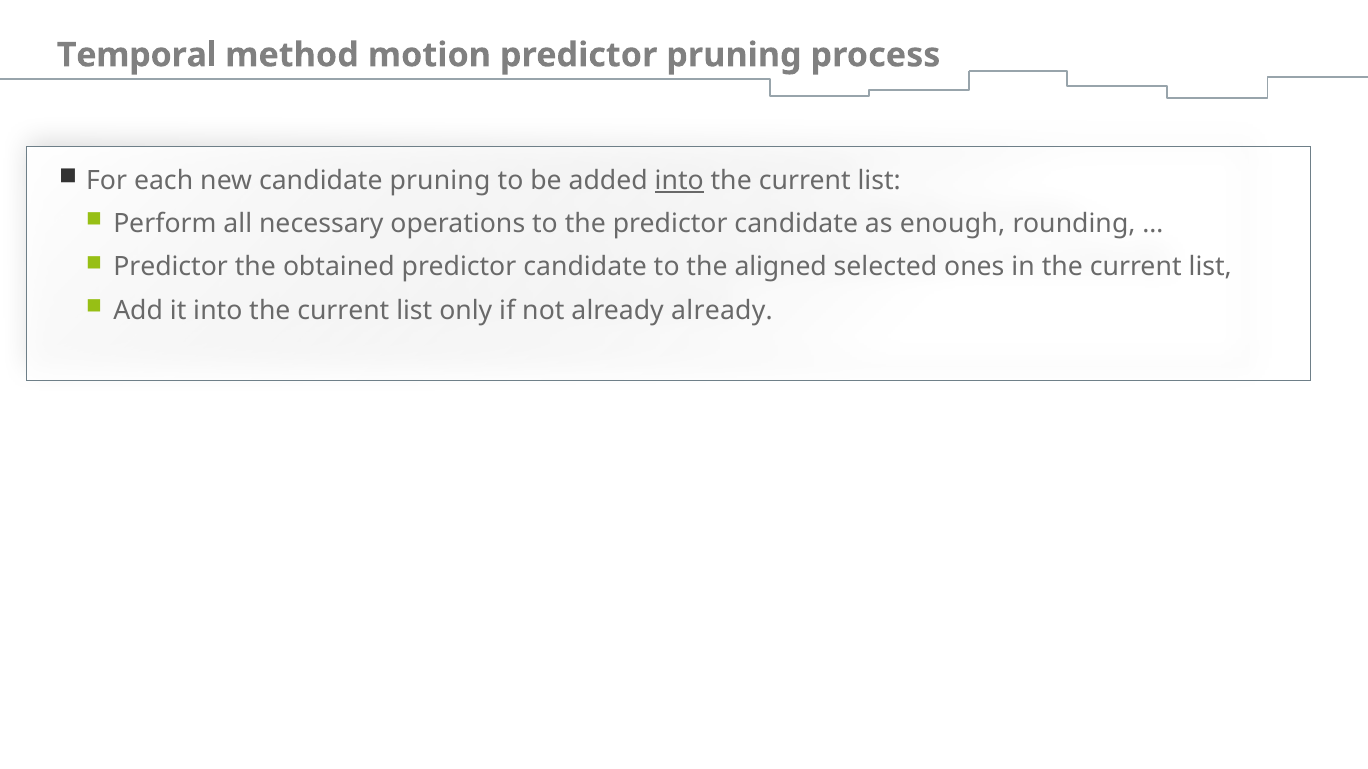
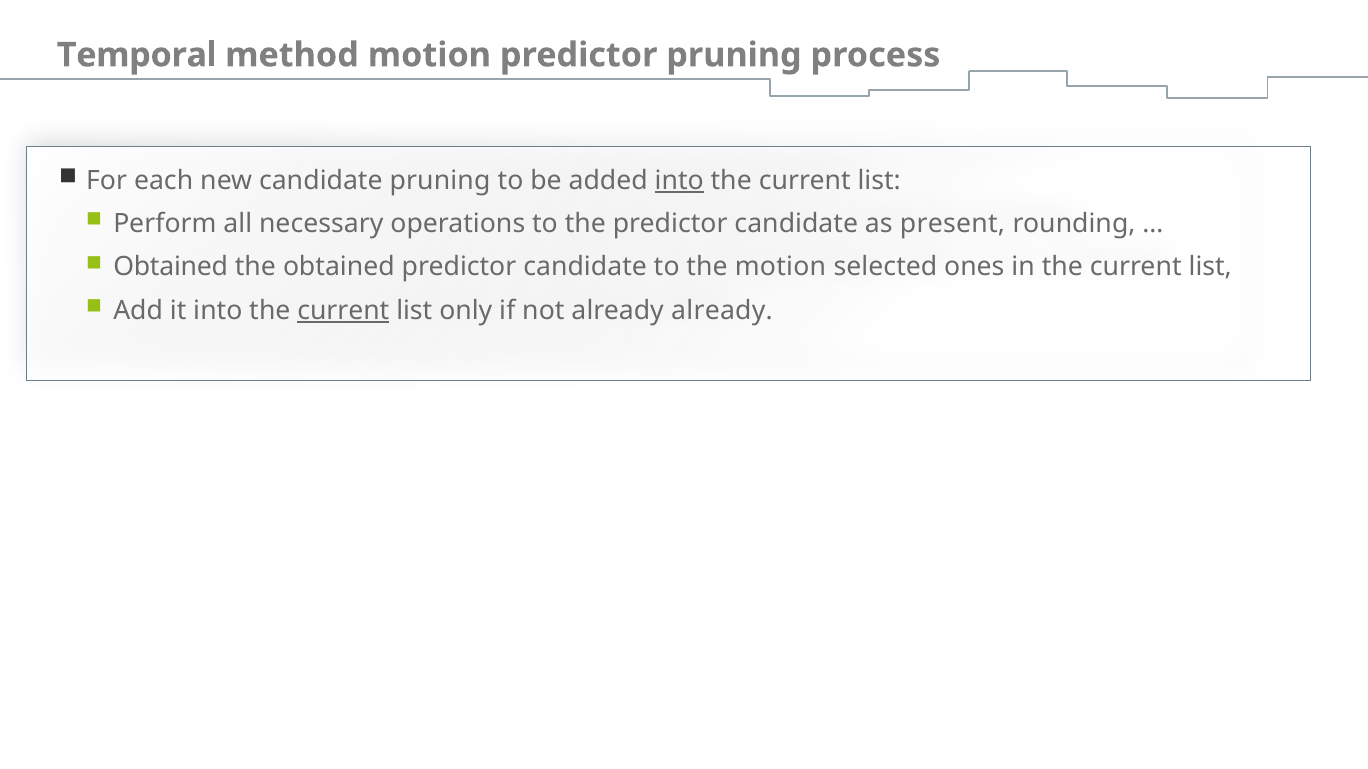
enough: enough -> present
Predictor at (171, 267): Predictor -> Obtained
the aligned: aligned -> motion
current at (343, 311) underline: none -> present
